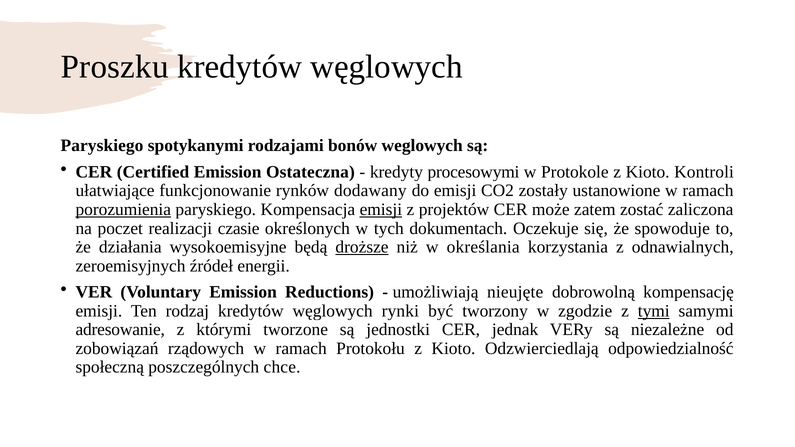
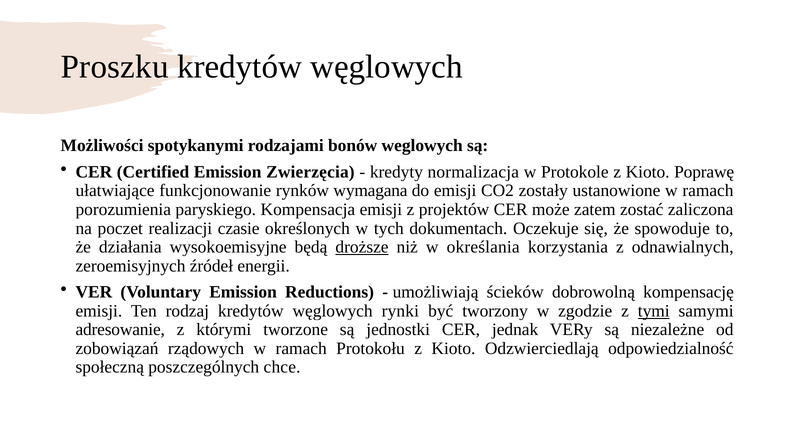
Paryskiego at (102, 146): Paryskiego -> Możliwości
Ostateczna: Ostateczna -> Zwierzęcia
procesowymi: procesowymi -> normalizacja
Kontroli: Kontroli -> Poprawę
dodawany: dodawany -> wymagana
porozumienia underline: present -> none
emisji at (381, 210) underline: present -> none
nieujęte: nieujęte -> ścieków
